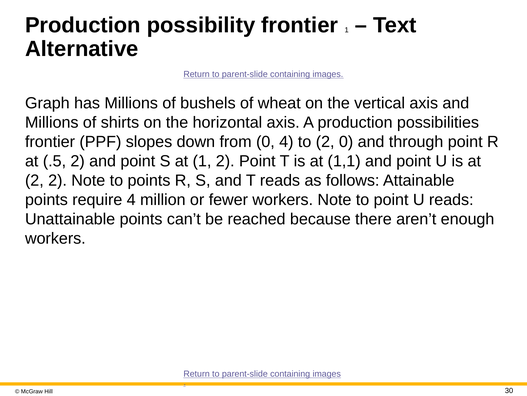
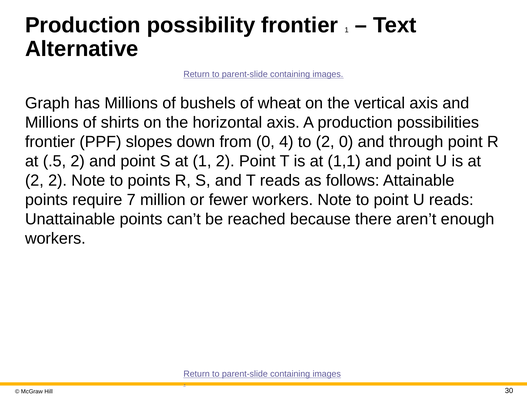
require 4: 4 -> 7
